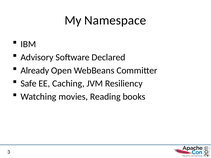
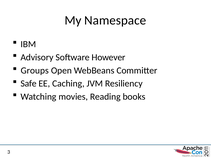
Declared: Declared -> However
Already: Already -> Groups
